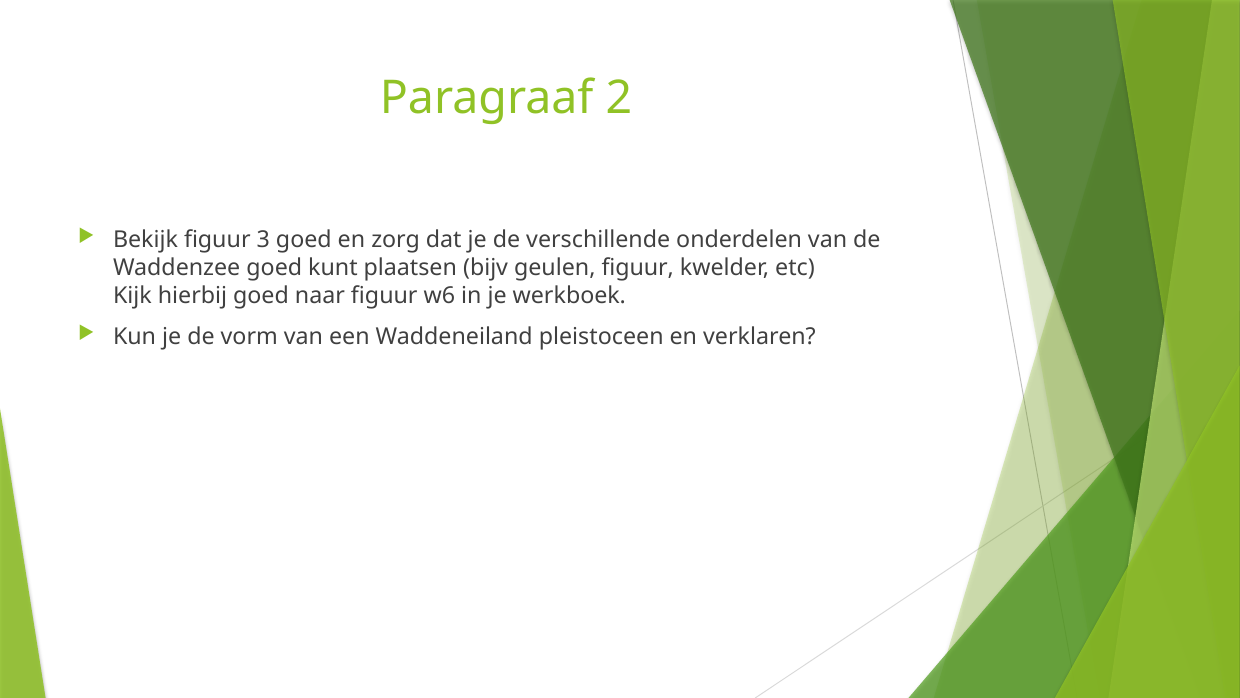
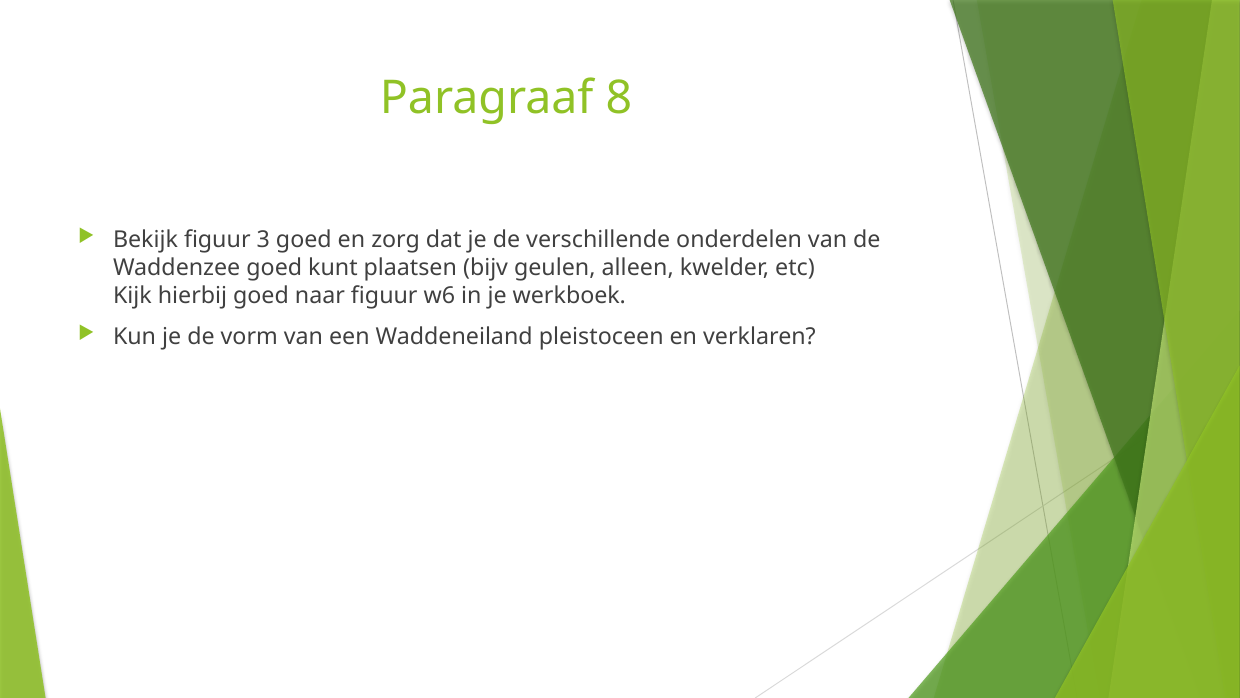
2: 2 -> 8
geulen figuur: figuur -> alleen
